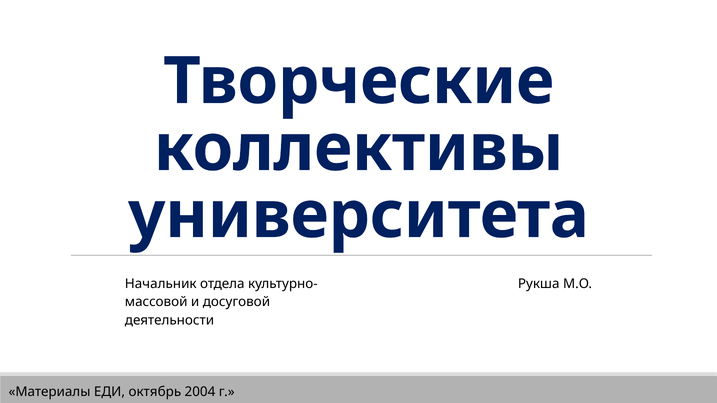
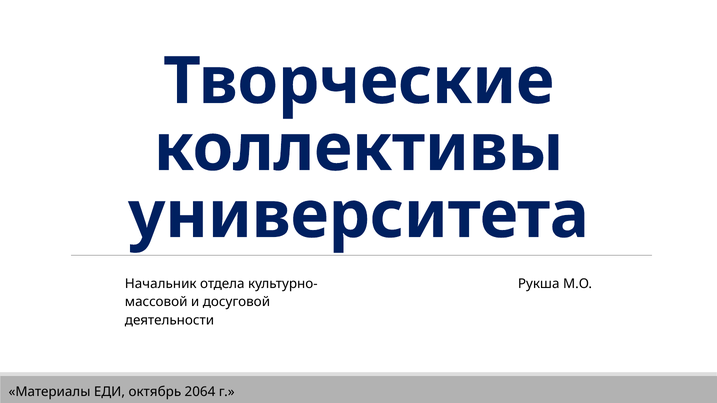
2004: 2004 -> 2064
